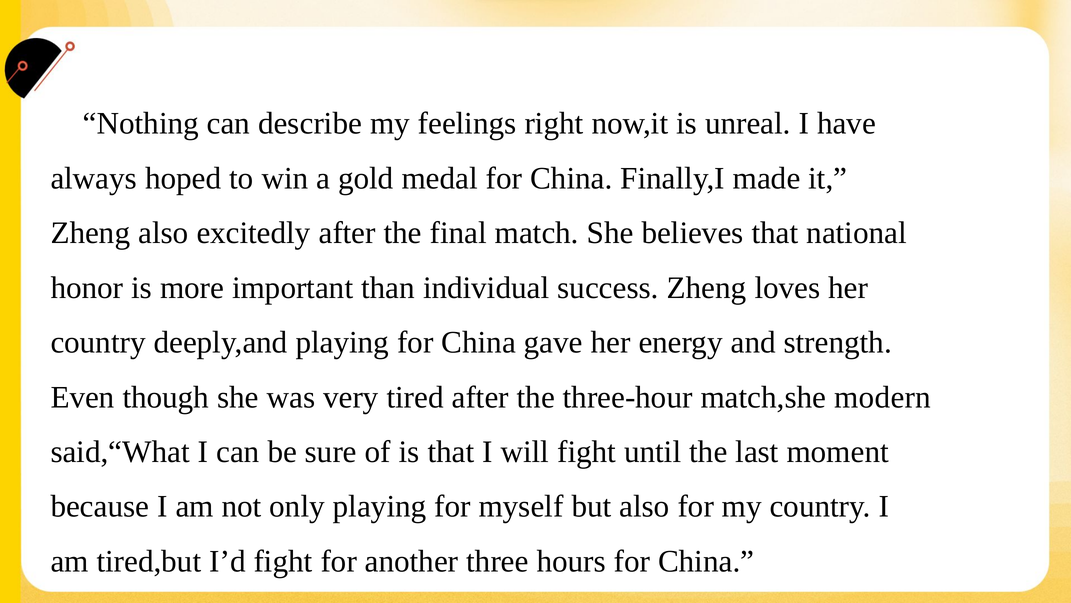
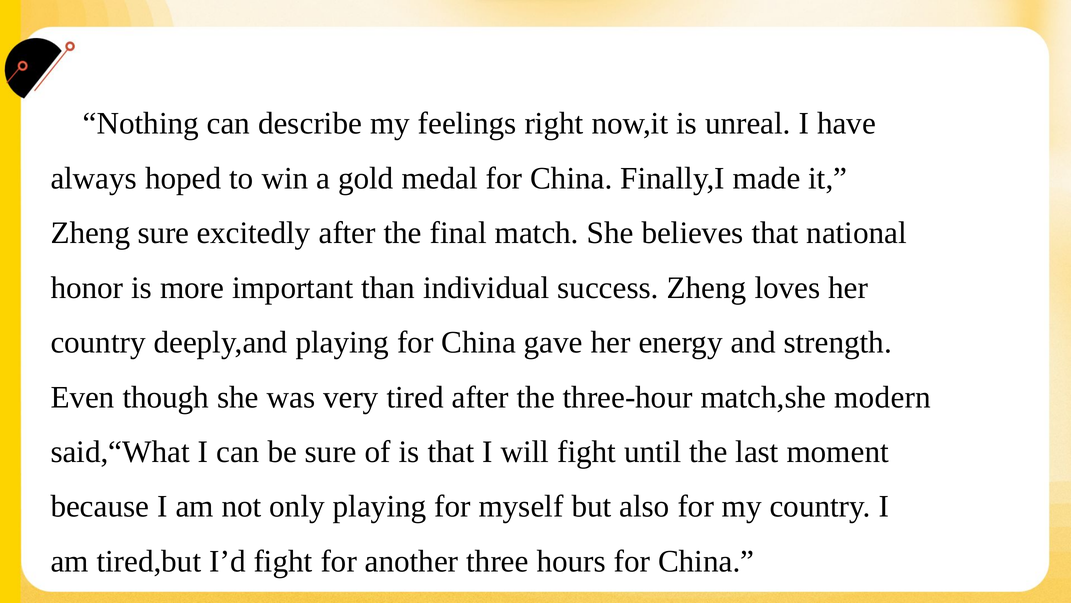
Zheng also: also -> sure
